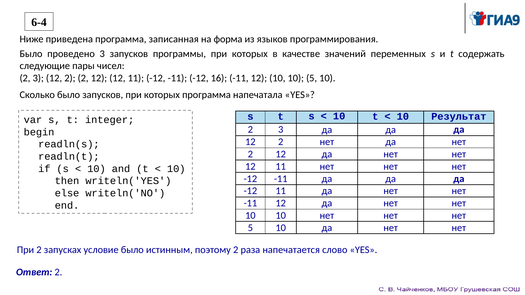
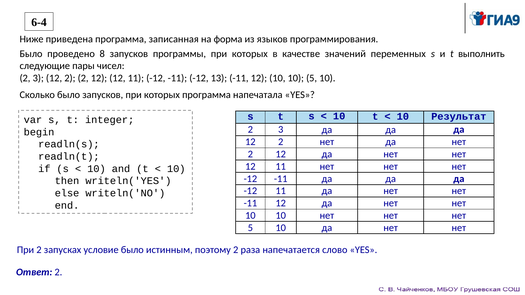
проведено 3: 3 -> 8
содержать: содержать -> выполнить
16: 16 -> 13
